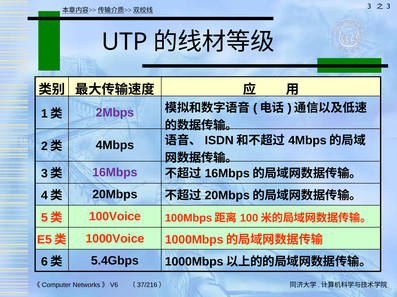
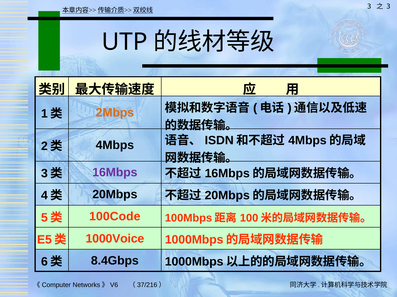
2Mbps colour: purple -> orange
100Voice: 100Voice -> 100Code
5.4Gbps: 5.4Gbps -> 8.4Gbps
